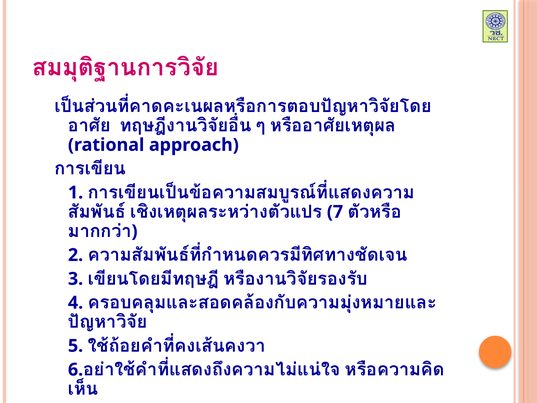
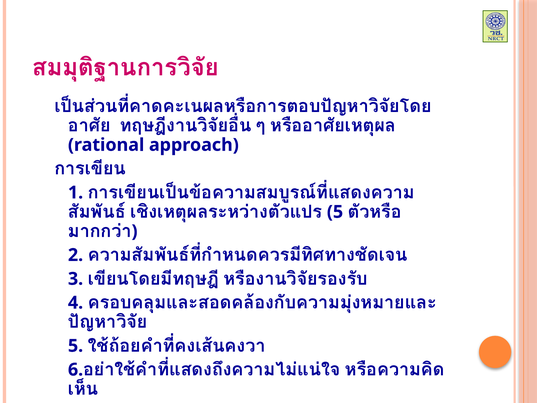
7 at (335, 212): 7 -> 5
